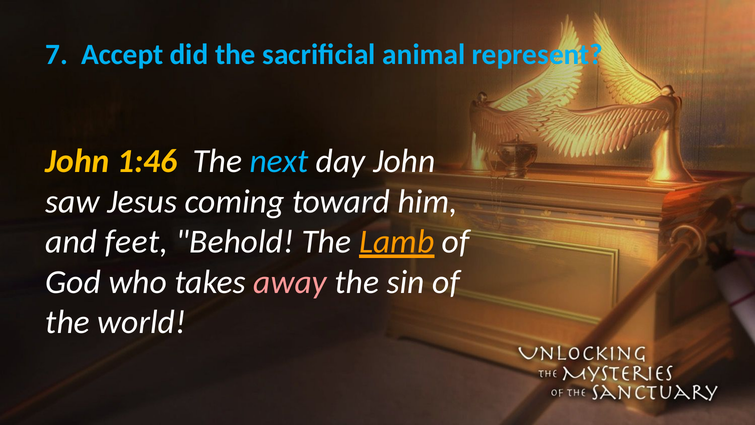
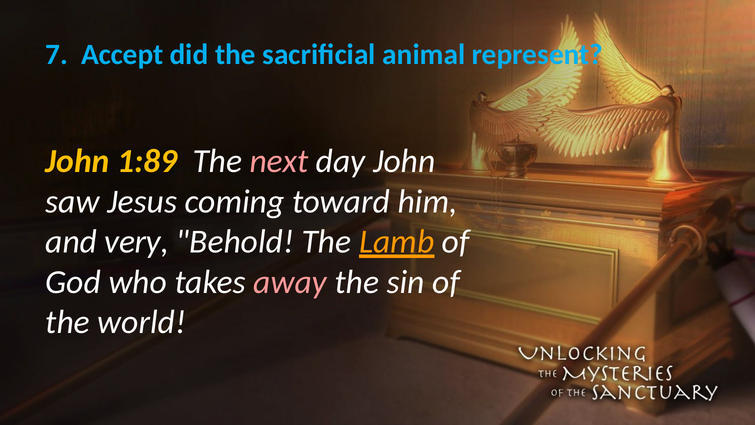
1:46: 1:46 -> 1:89
next colour: light blue -> pink
feet: feet -> very
